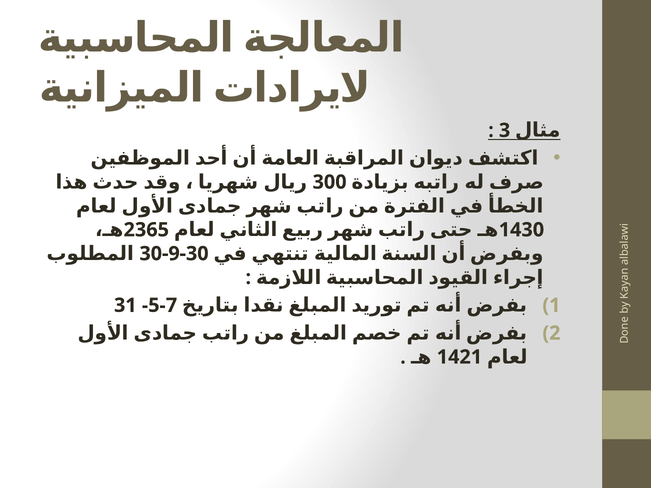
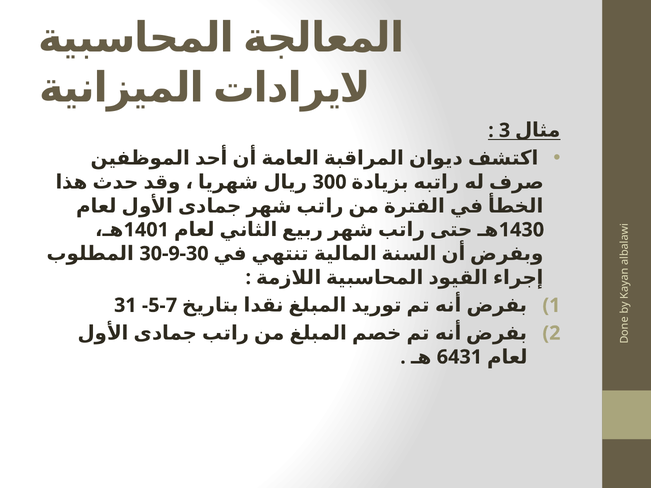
2365: 2365 -> 1401
1421: 1421 -> 6431
